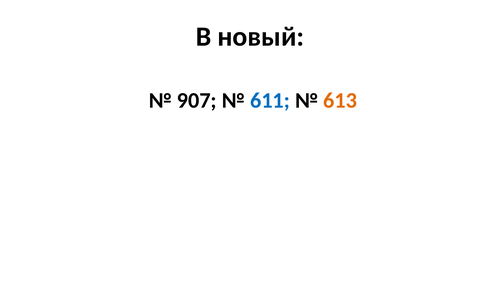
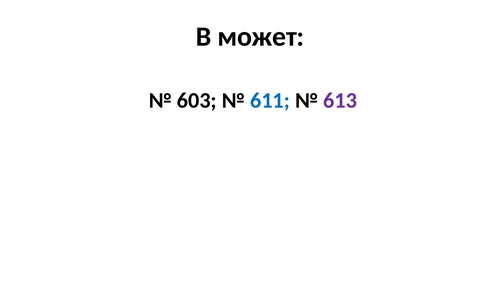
новый: новый -> может
907: 907 -> 603
613 colour: orange -> purple
